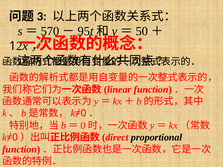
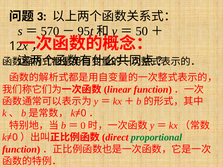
proportional colour: black -> green
